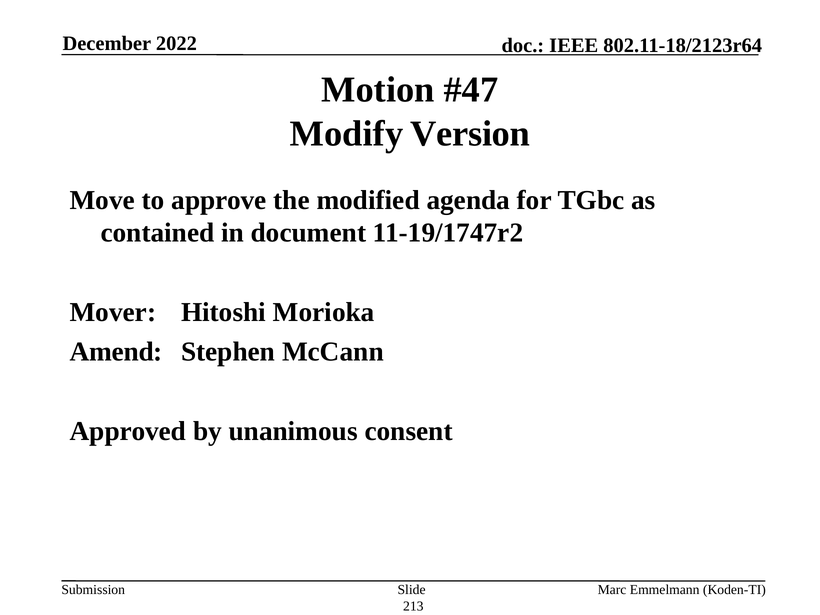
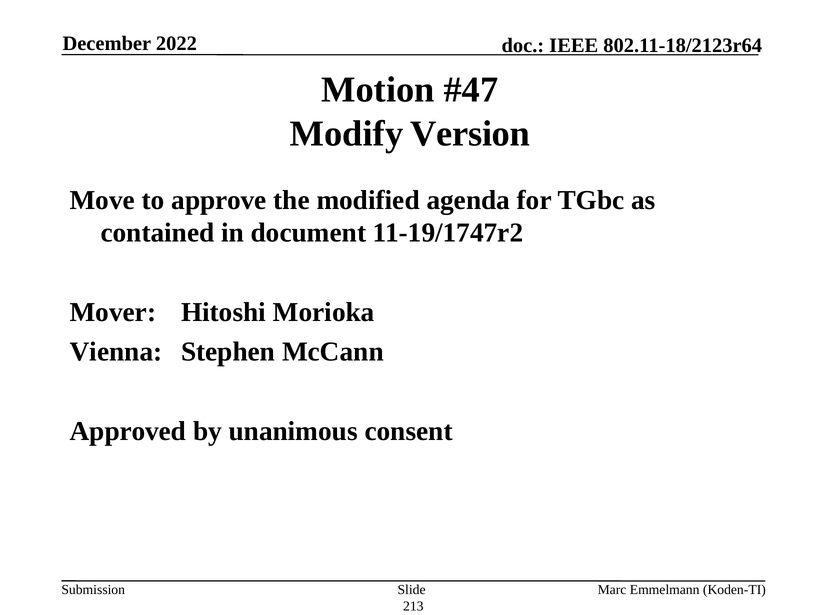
Amend: Amend -> Vienna
